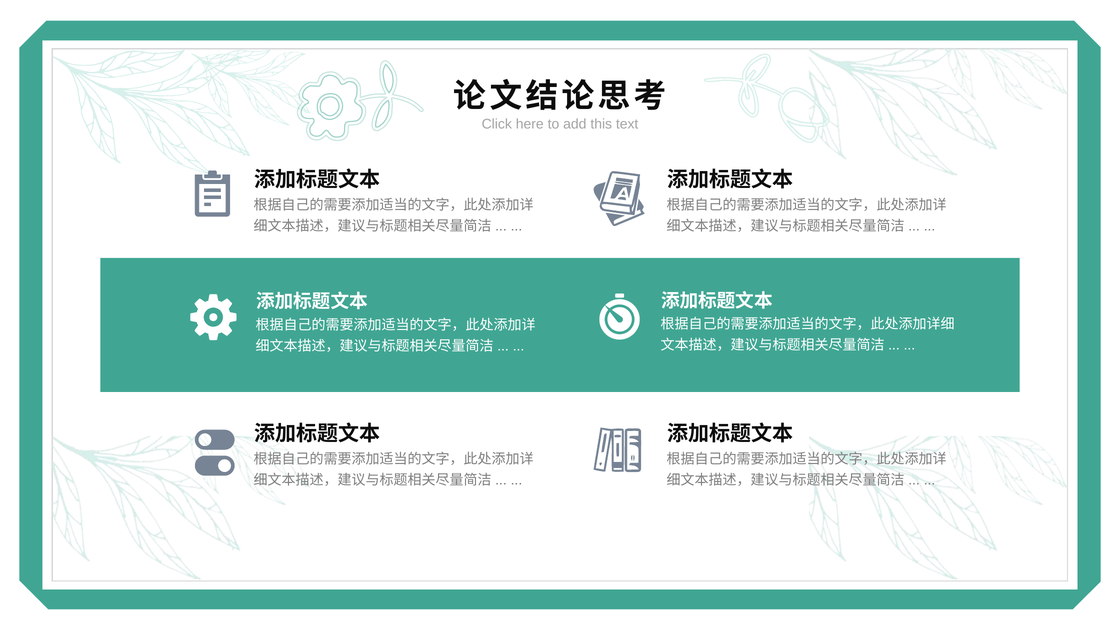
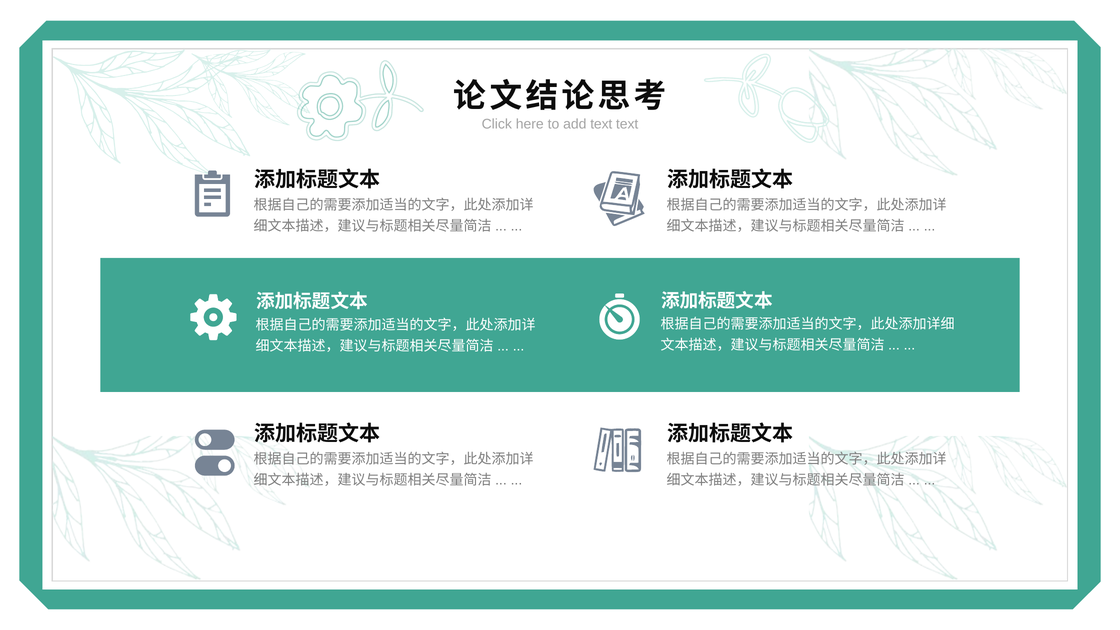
add this: this -> text
